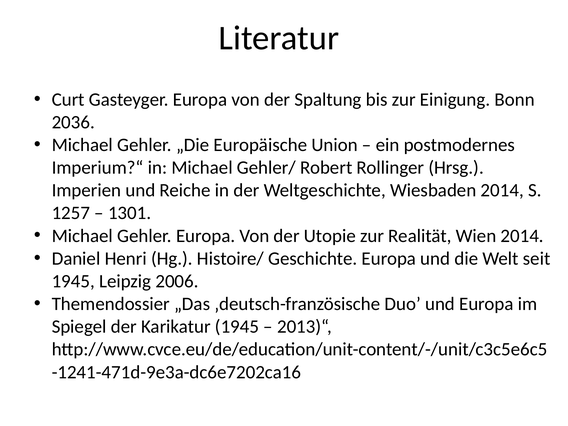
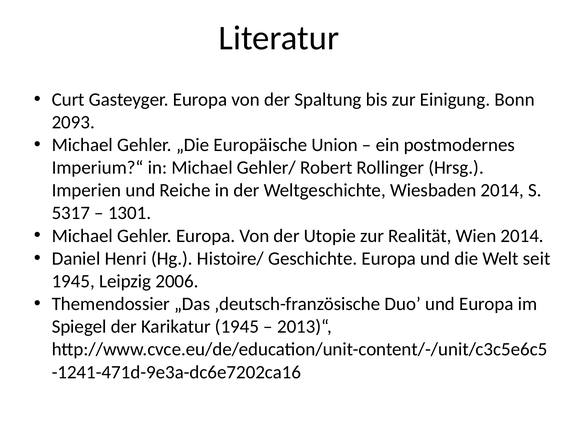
2036: 2036 -> 2093
1257: 1257 -> 5317
